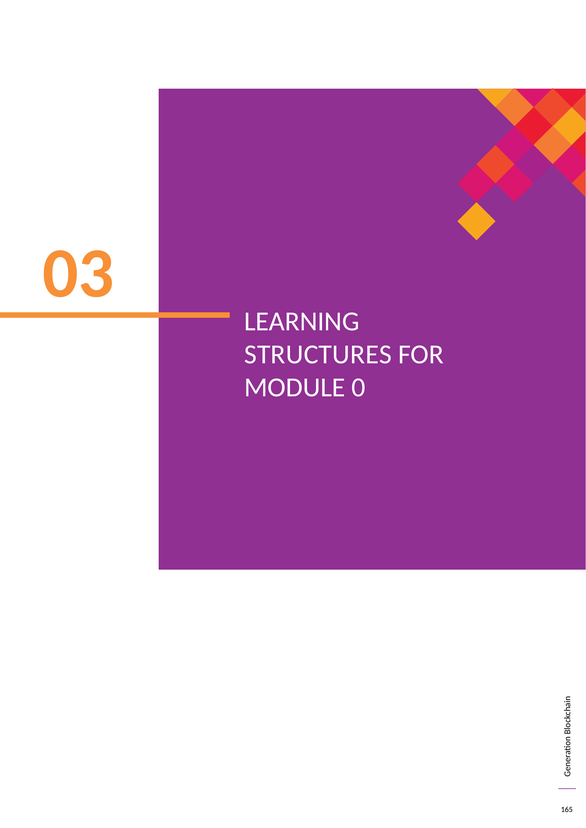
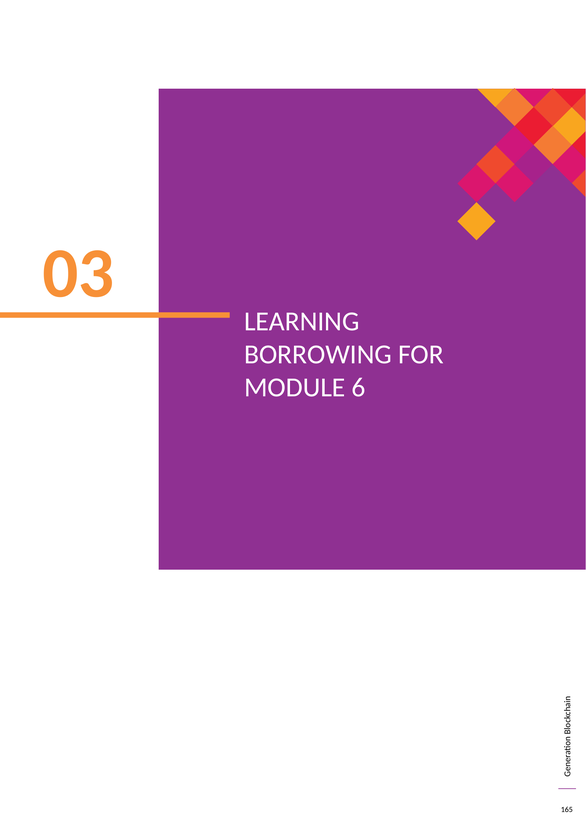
STRUCTURES: STRUCTURES -> BORROWING
0: 0 -> 6
